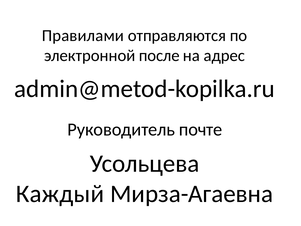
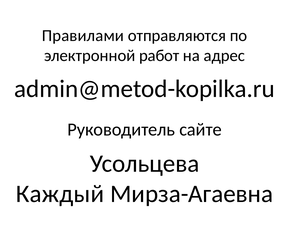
после: после -> работ
почте: почте -> сайте
